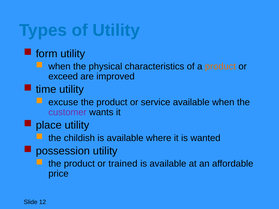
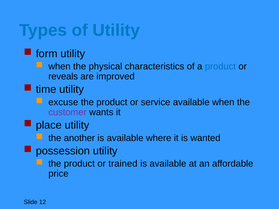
product at (220, 66) colour: orange -> blue
exceed: exceed -> reveals
childish: childish -> another
